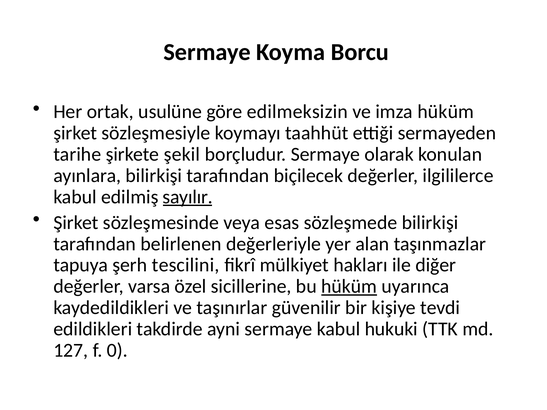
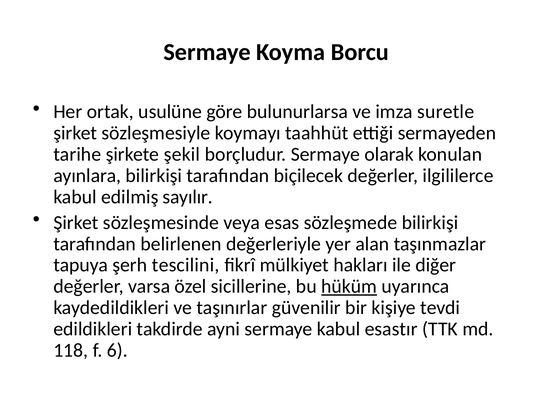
edilmeksizin: edilmeksizin -> bulunurlarsa
imza hüküm: hüküm -> suretle
sayılır underline: present -> none
hukuki: hukuki -> esastır
127: 127 -> 118
0: 0 -> 6
